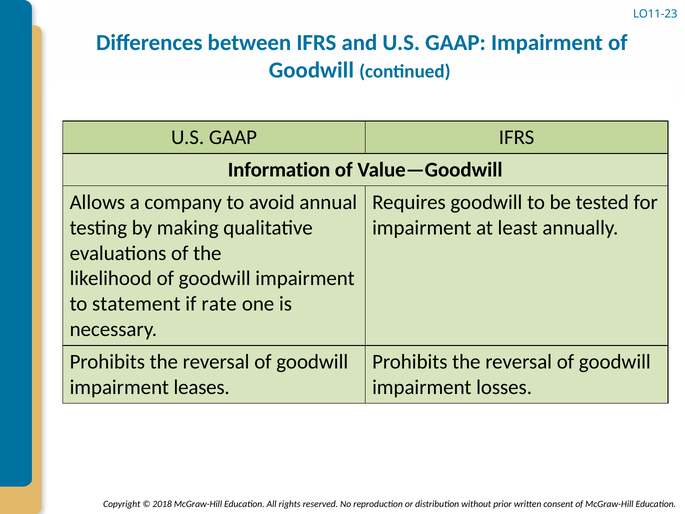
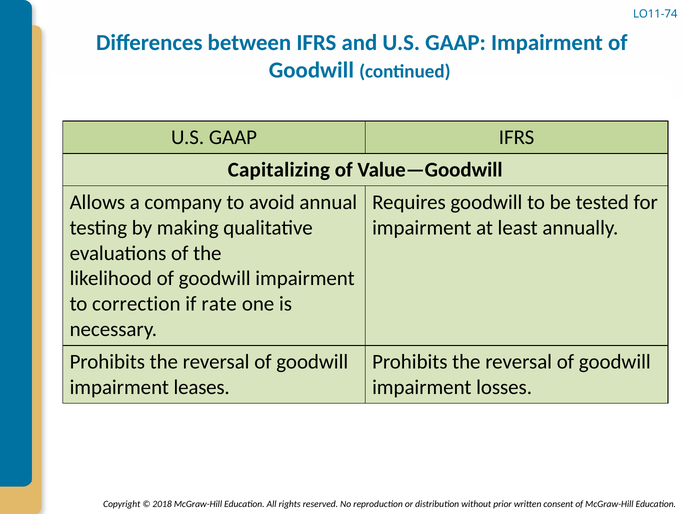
LO11-23: LO11-23 -> LO11-74
Information: Information -> Capitalizing
statement: statement -> correction
